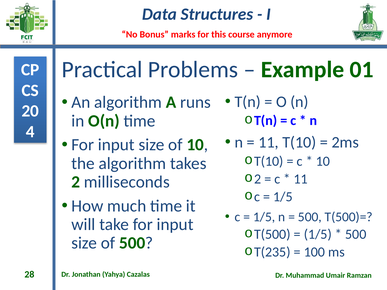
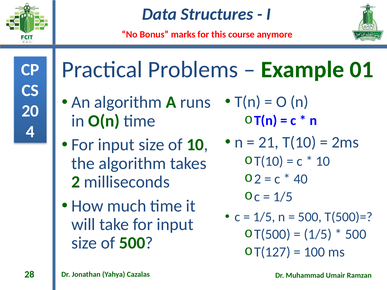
11 at (269, 142): 11 -> 21
11 at (301, 179): 11 -> 40
T(235: T(235 -> T(127
